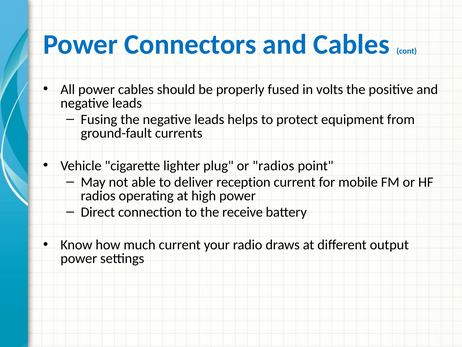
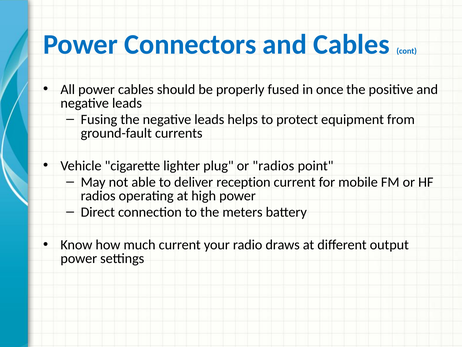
volts: volts -> once
receive: receive -> meters
